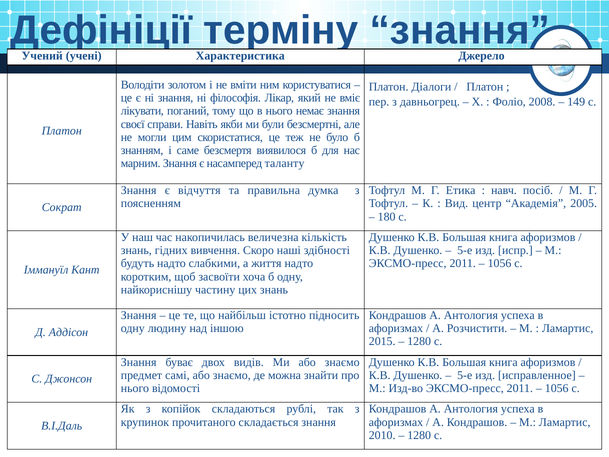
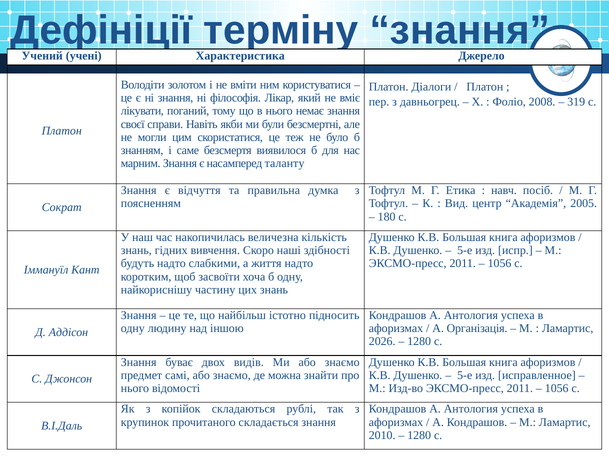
149: 149 -> 319
Розчистити: Розчистити -> Організація
2015: 2015 -> 2026
